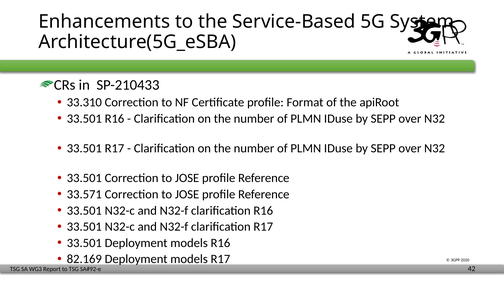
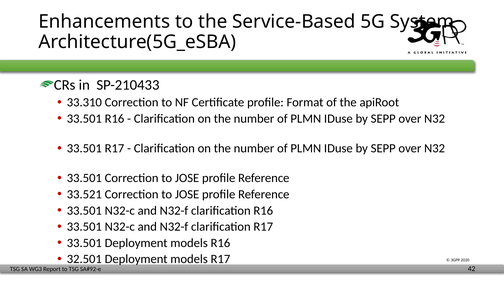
33.571: 33.571 -> 33.521
82.169: 82.169 -> 32.501
